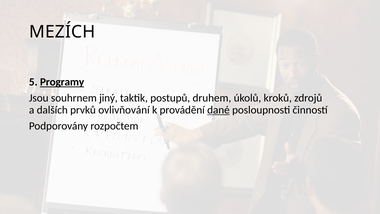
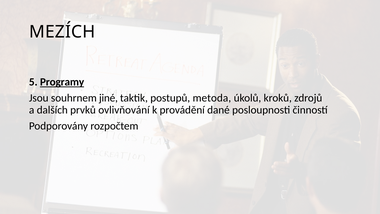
jiný: jiný -> jiné
druhem: druhem -> metoda
dané underline: present -> none
